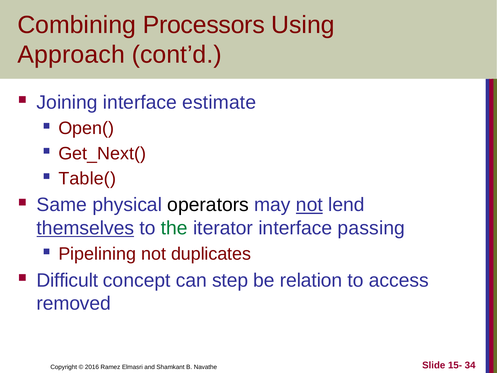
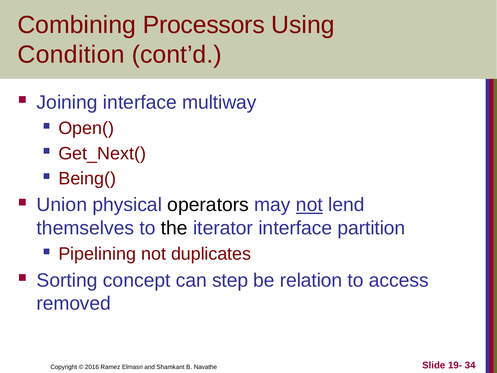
Approach: Approach -> Condition
estimate: estimate -> multiway
Table(: Table( -> Being(
Same: Same -> Union
themselves underline: present -> none
the colour: green -> black
passing: passing -> partition
Difficult: Difficult -> Sorting
15-: 15- -> 19-
